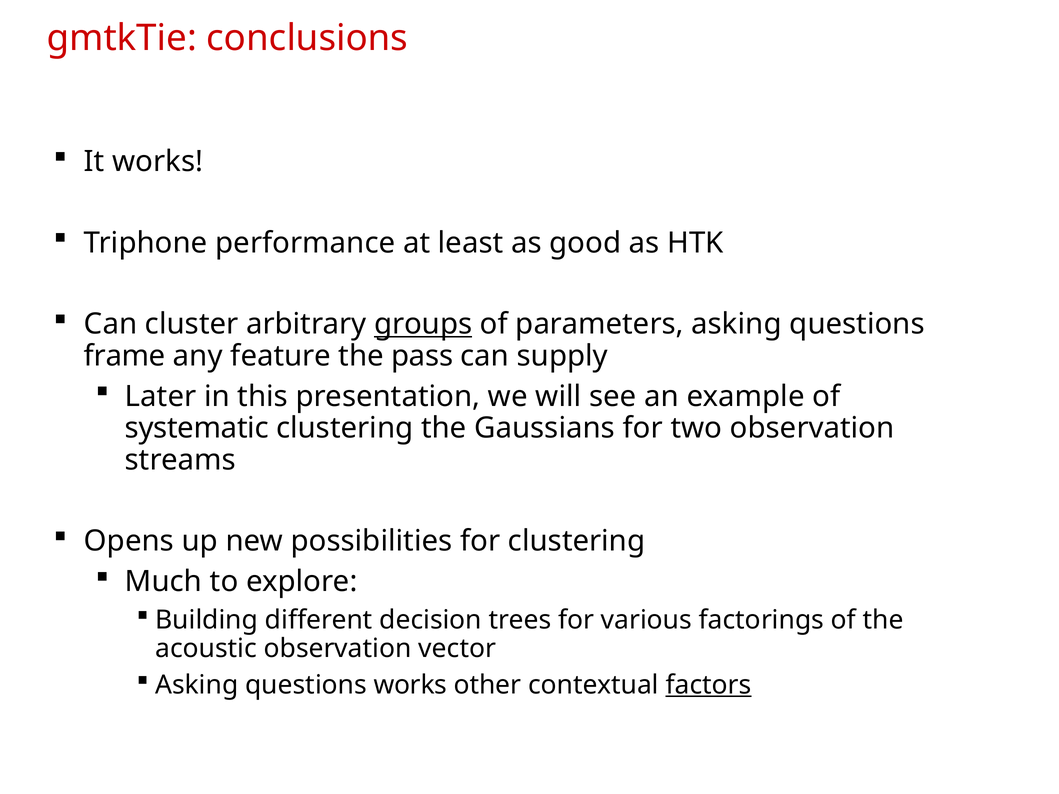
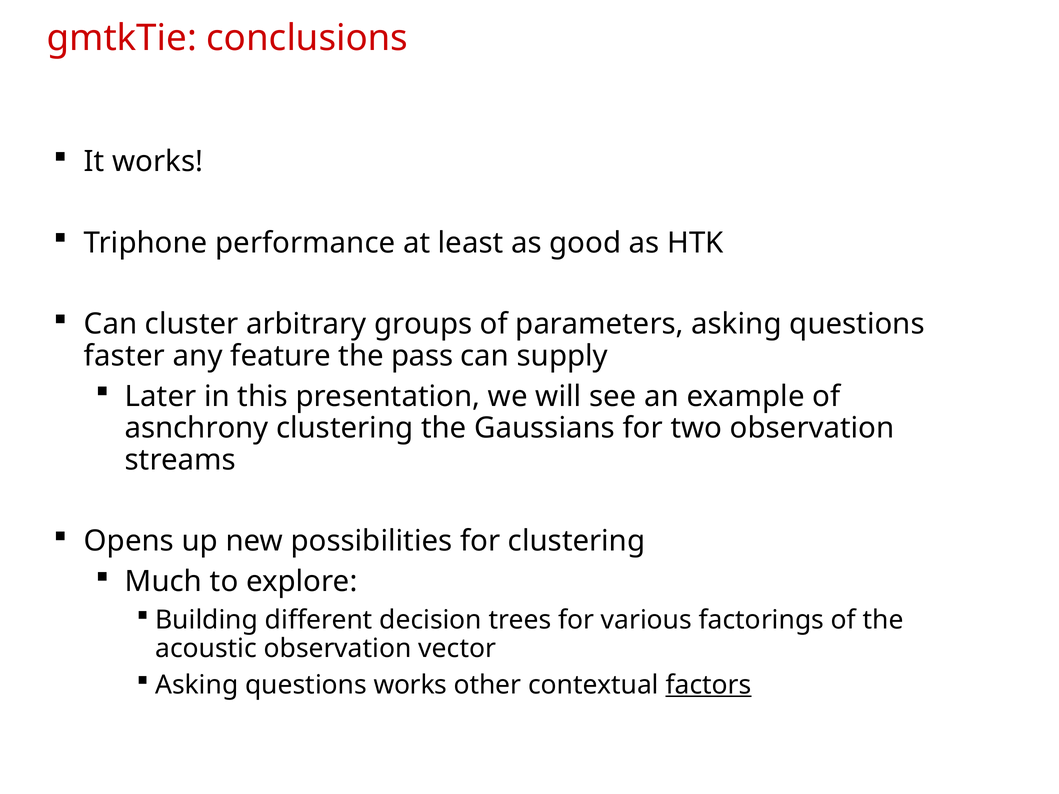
groups underline: present -> none
frame: frame -> faster
systematic: systematic -> asnchrony
